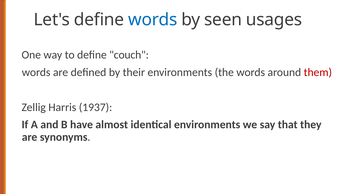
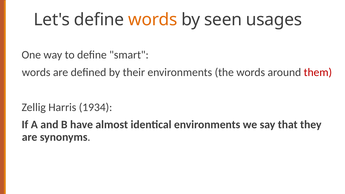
words at (153, 20) colour: blue -> orange
couch: couch -> smart
1937: 1937 -> 1934
